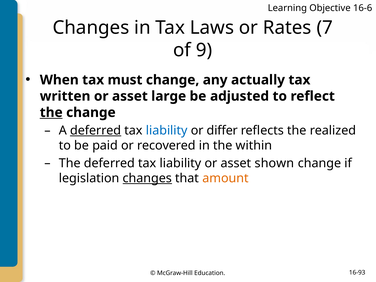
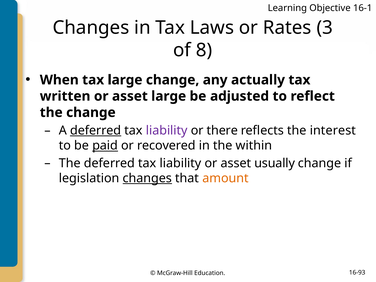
16-6: 16-6 -> 16-1
7: 7 -> 3
9: 9 -> 8
tax must: must -> large
the at (51, 112) underline: present -> none
liability at (167, 131) colour: blue -> purple
differ: differ -> there
realized: realized -> interest
paid underline: none -> present
shown: shown -> usually
